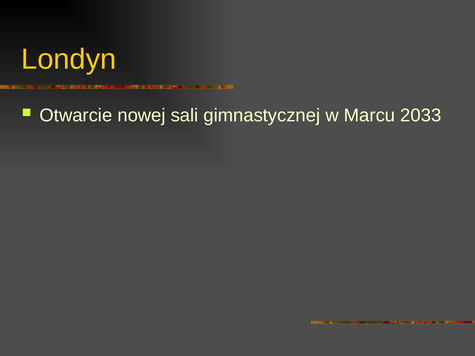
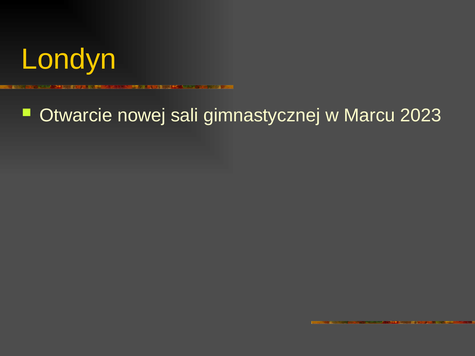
2033: 2033 -> 2023
